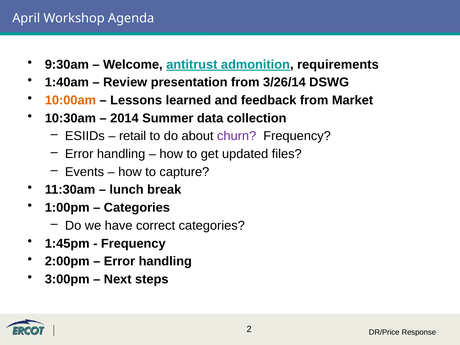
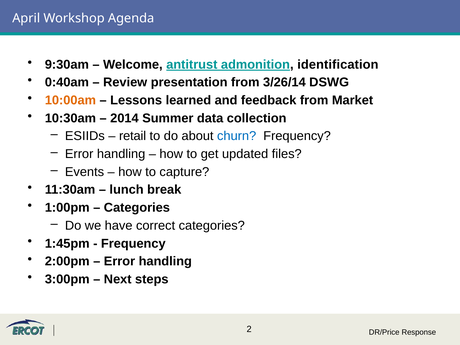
requirements: requirements -> identification
1:40am: 1:40am -> 0:40am
churn colour: purple -> blue
